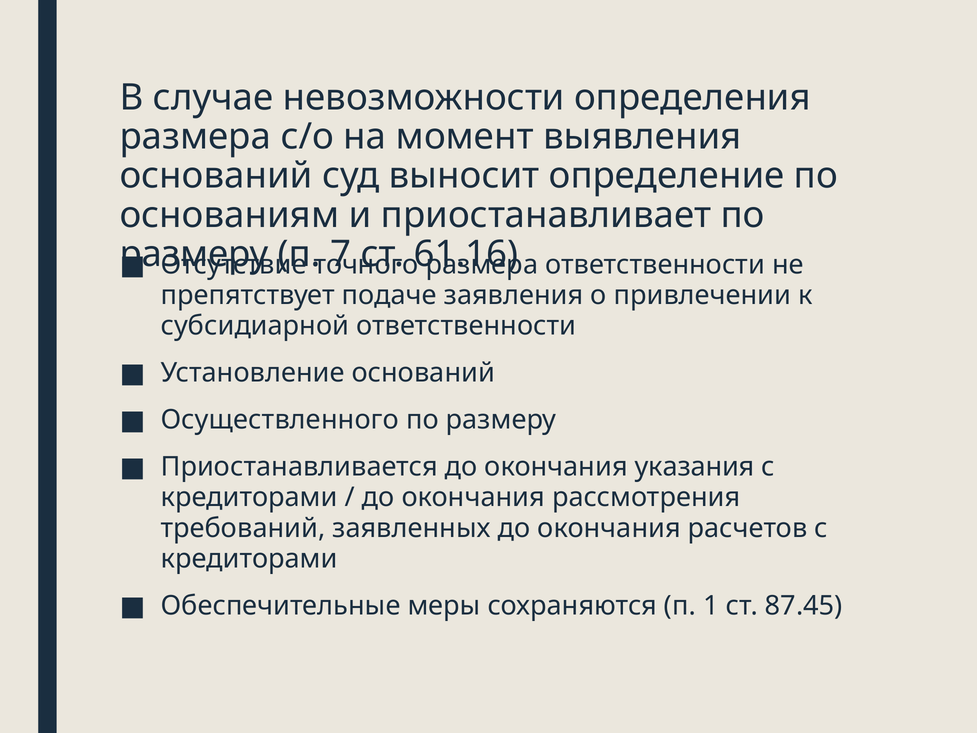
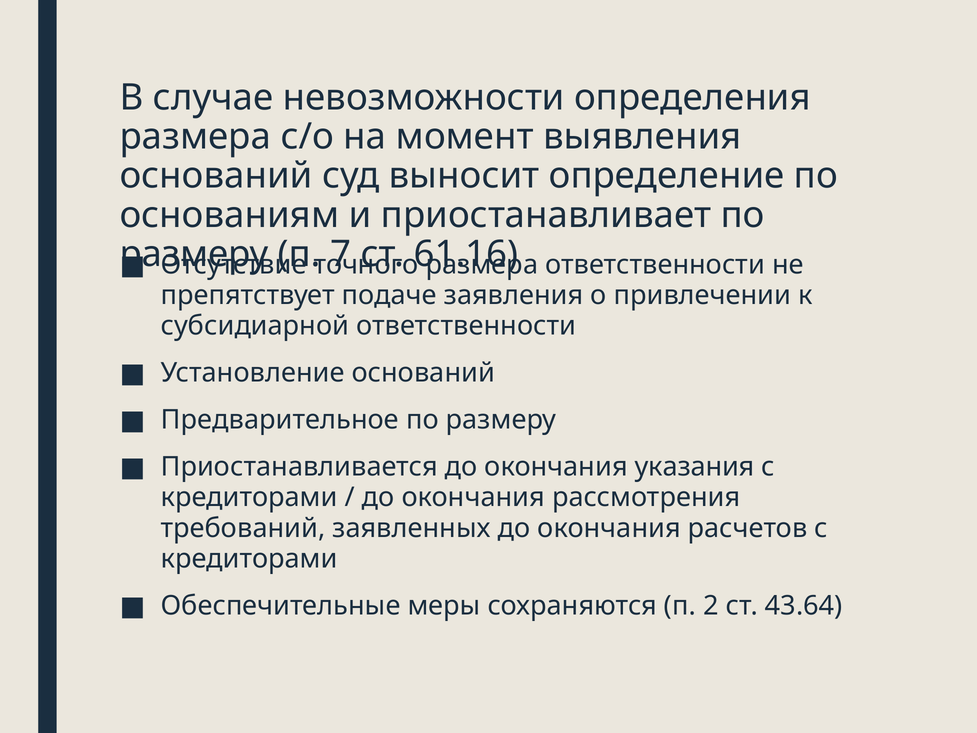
Осуществленного: Осуществленного -> Предварительное
1: 1 -> 2
87.45: 87.45 -> 43.64
